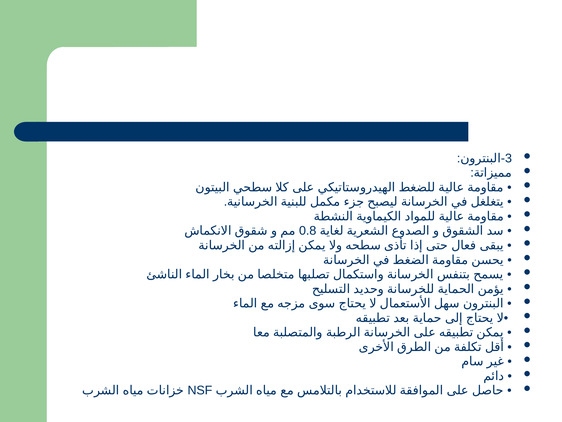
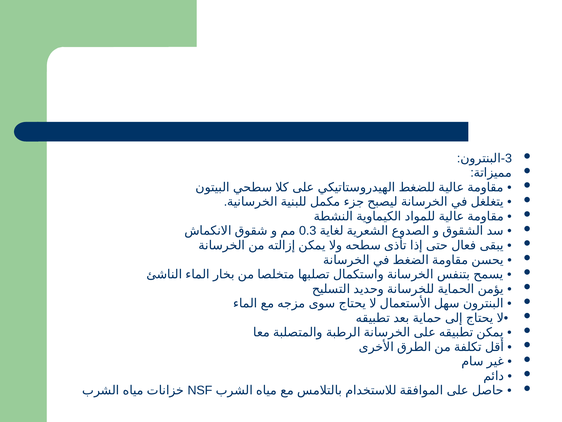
0.8: 0.8 -> 0.3
